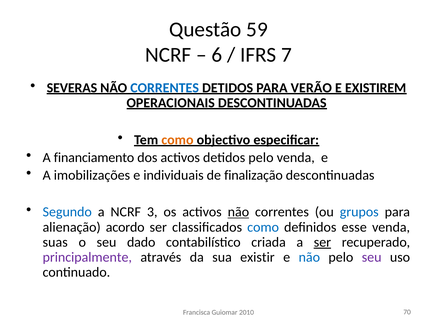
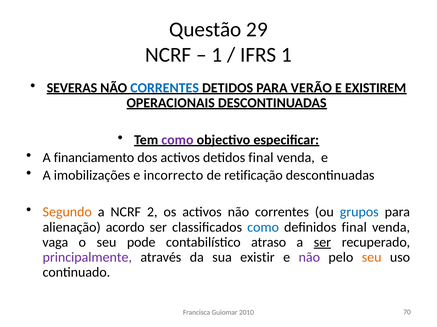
59: 59 -> 29
6 at (217, 55): 6 -> 1
IFRS 7: 7 -> 1
como at (177, 140) colour: orange -> purple
detidos pelo: pelo -> final
individuais: individuais -> incorrecto
finalização: finalização -> retificação
Segundo colour: blue -> orange
3: 3 -> 2
não at (238, 213) underline: present -> none
definidos esse: esse -> final
suas: suas -> vaga
dado: dado -> pode
criada: criada -> atraso
não at (309, 258) colour: blue -> purple
seu at (372, 258) colour: purple -> orange
